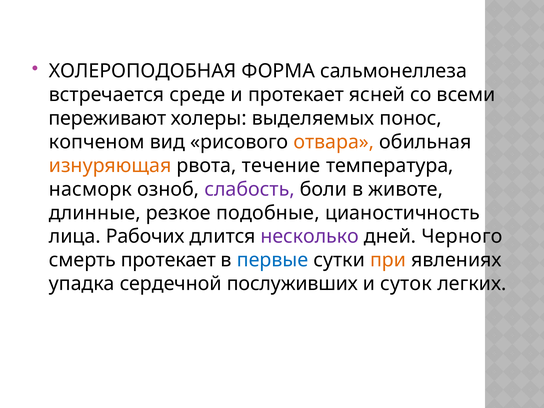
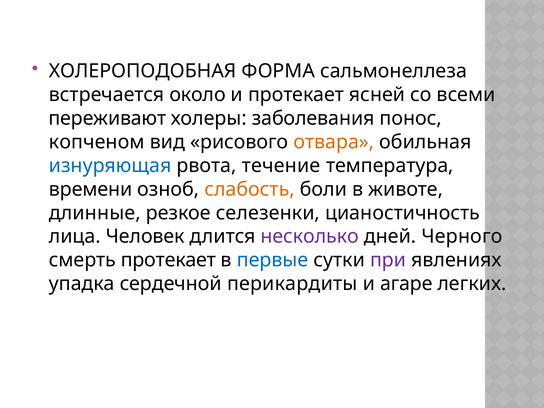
среде: среде -> около
выделяемых: выделяемых -> заболевания
изнуряющая colour: orange -> blue
насморк: насморк -> времени
слабость colour: purple -> orange
подобные: подобные -> селезенки
Рабочих: Рабочих -> Человек
при colour: orange -> purple
послуживших: послуживших -> перикардиты
суток: суток -> агаре
